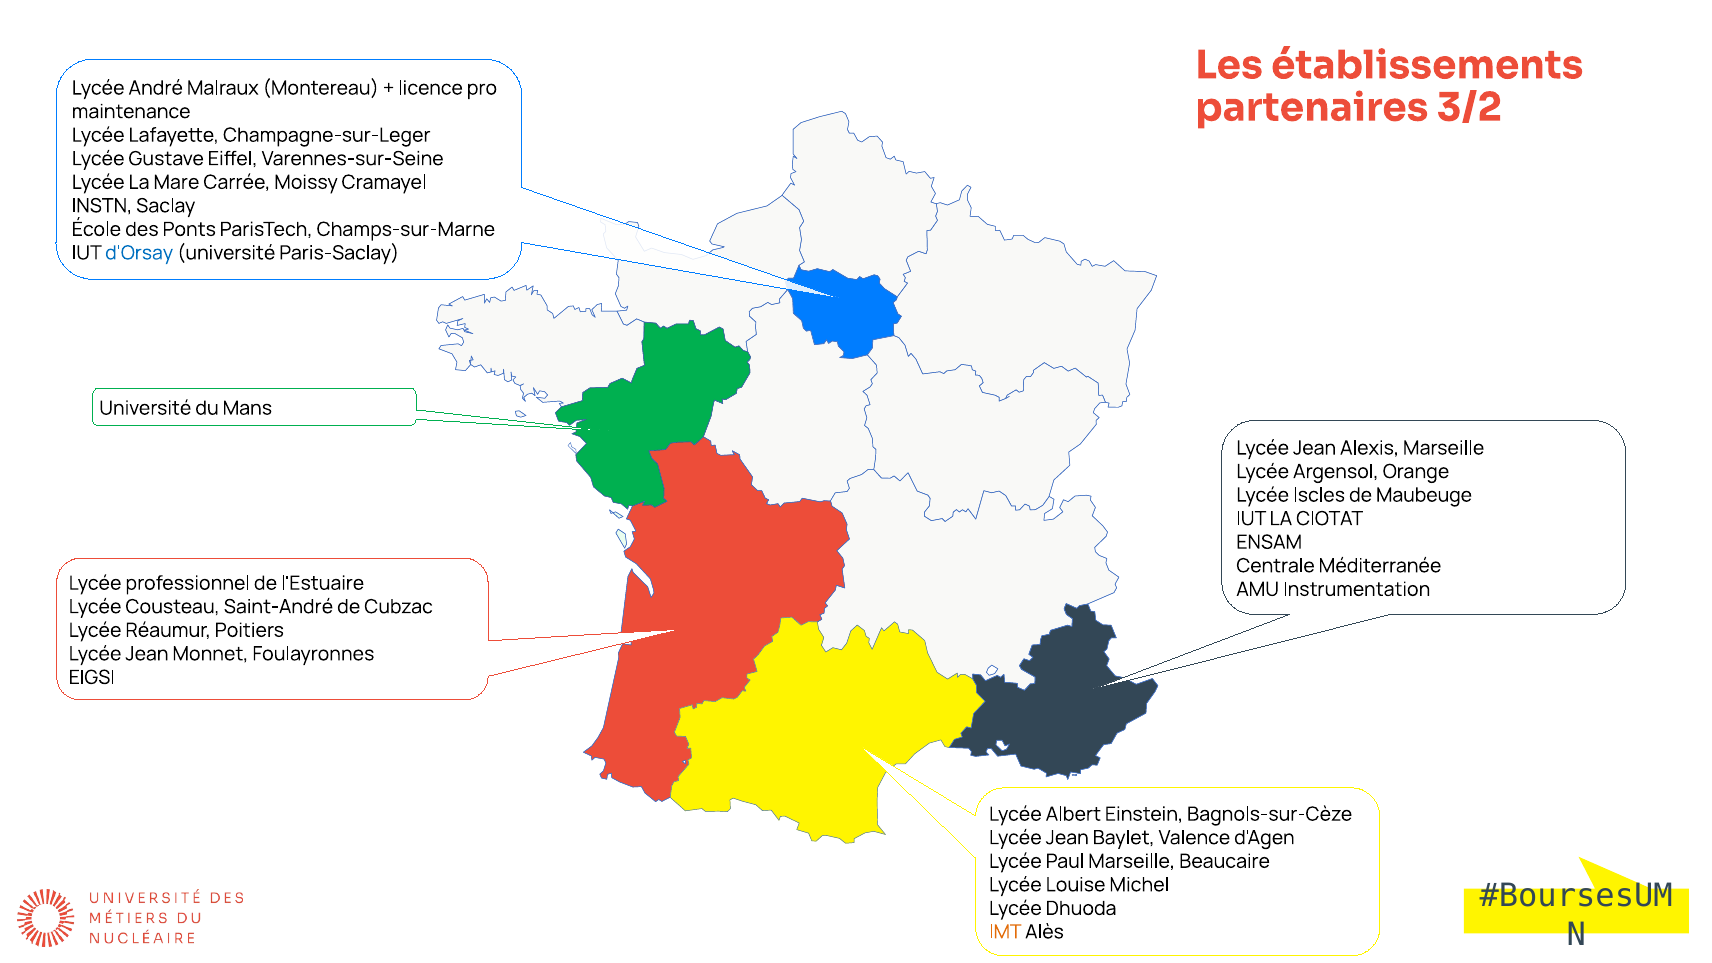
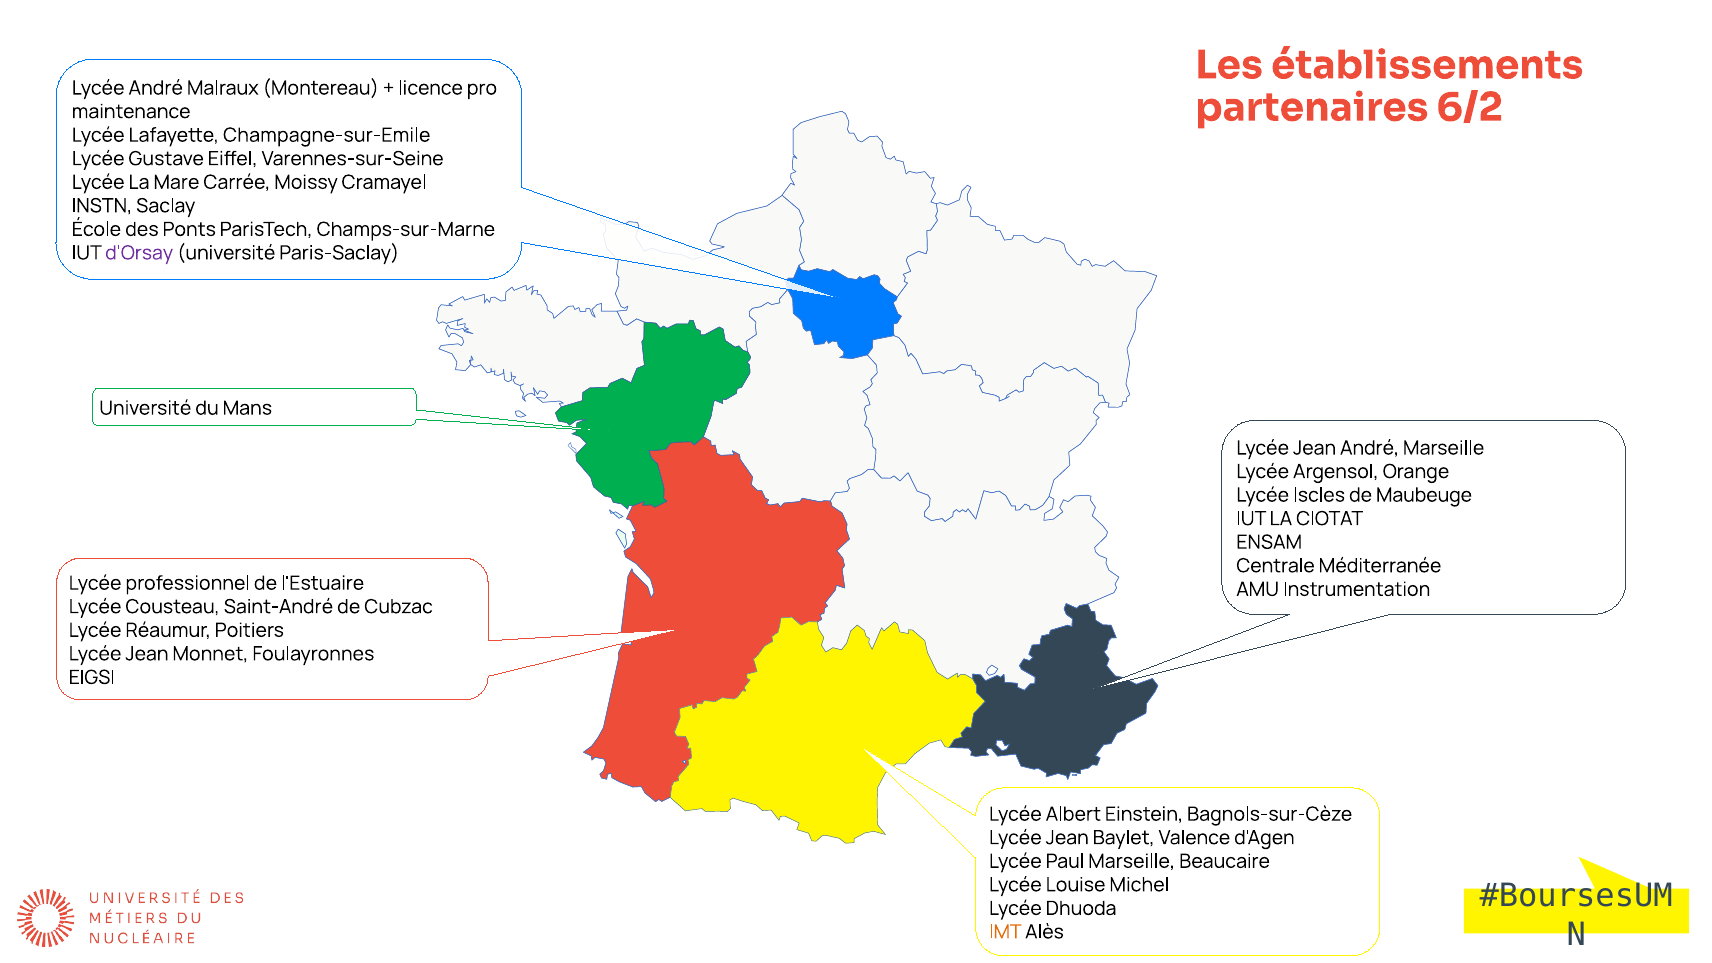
3/2: 3/2 -> 6/2
Champagne-sur-Leger: Champagne-sur-Leger -> Champagne-sur-Emile
d'Orsay colour: blue -> purple
Jean Alexis: Alexis -> André
